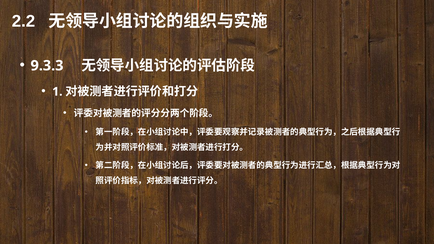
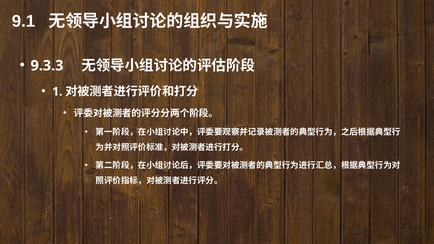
2.2: 2.2 -> 9.1
